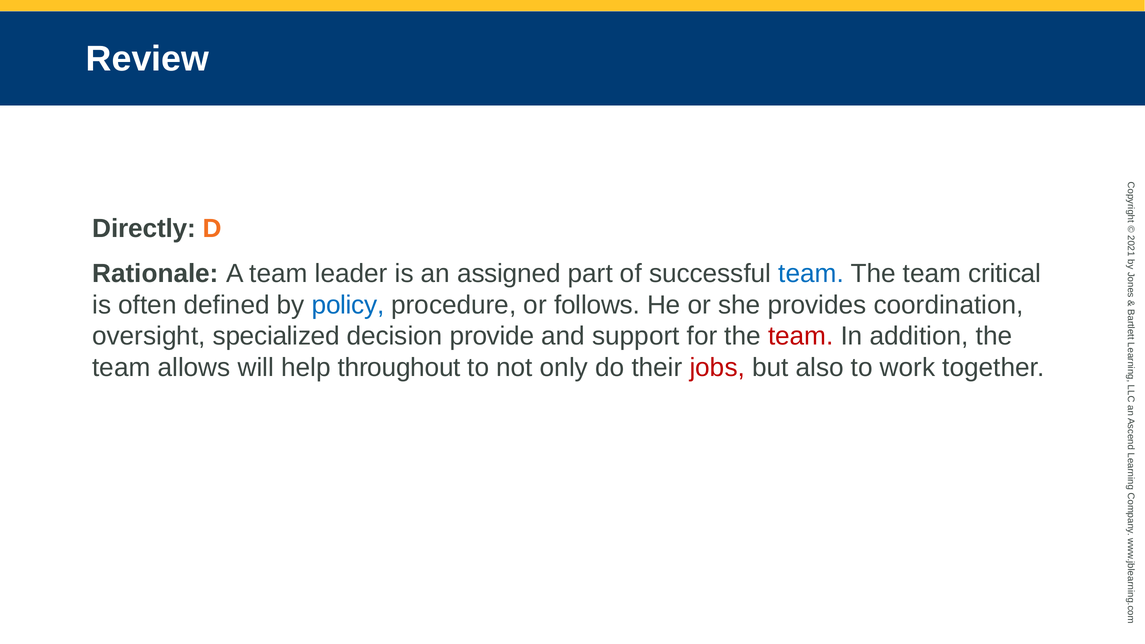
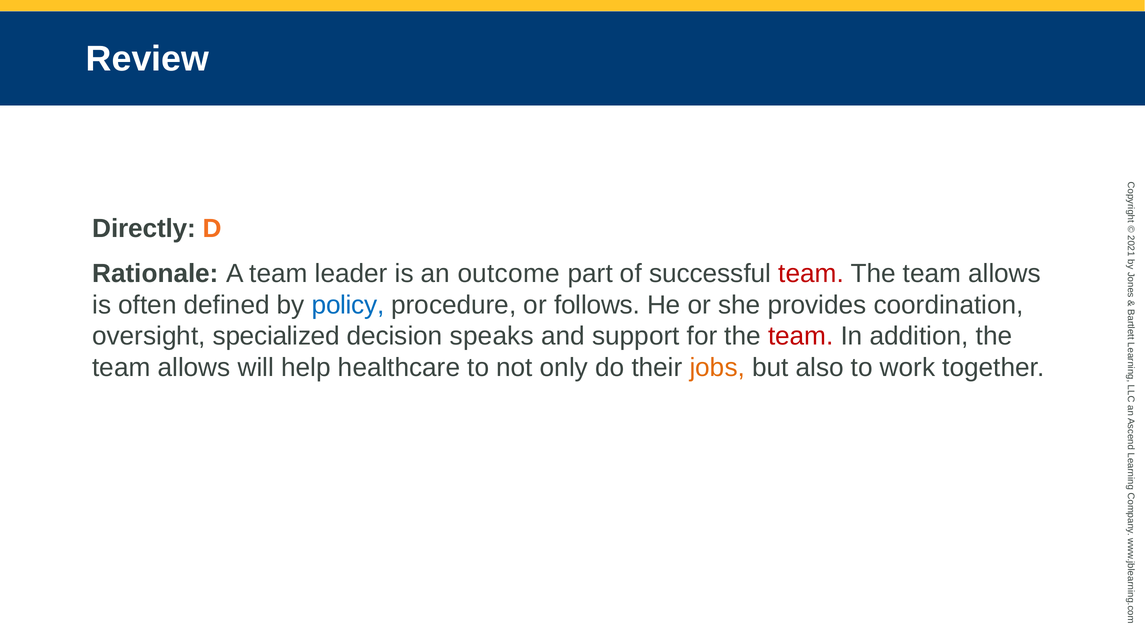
assigned: assigned -> outcome
team at (811, 273) colour: blue -> red
critical at (1005, 273): critical -> allows
provide: provide -> speaks
throughout: throughout -> healthcare
jobs colour: red -> orange
